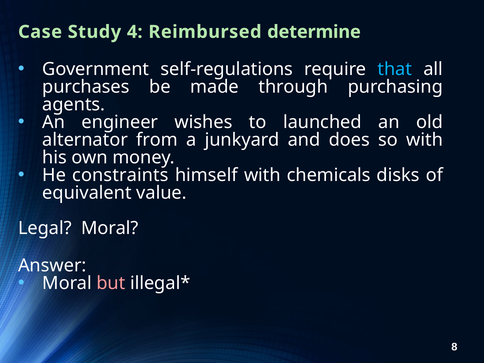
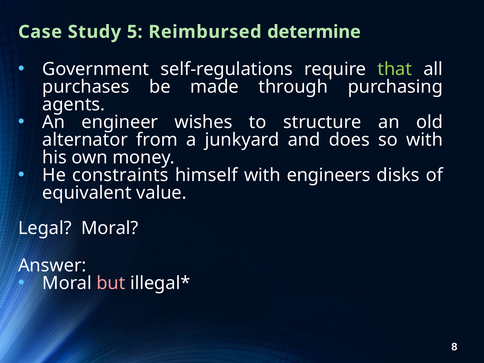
4: 4 -> 5
that colour: light blue -> light green
launched: launched -> structure
chemicals: chemicals -> engineers
